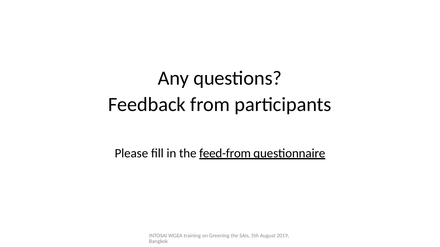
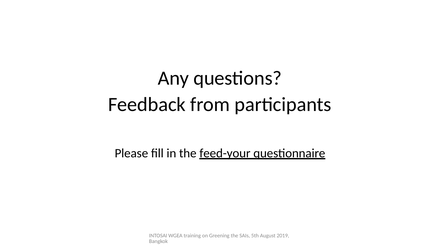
feed-from: feed-from -> feed-your
